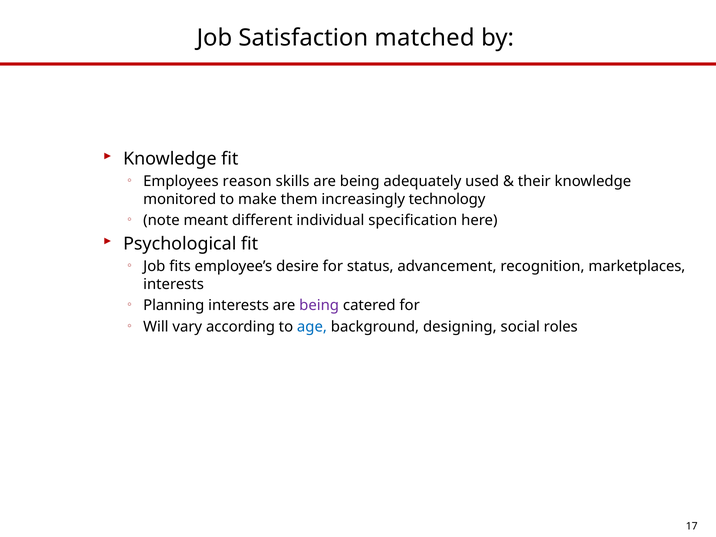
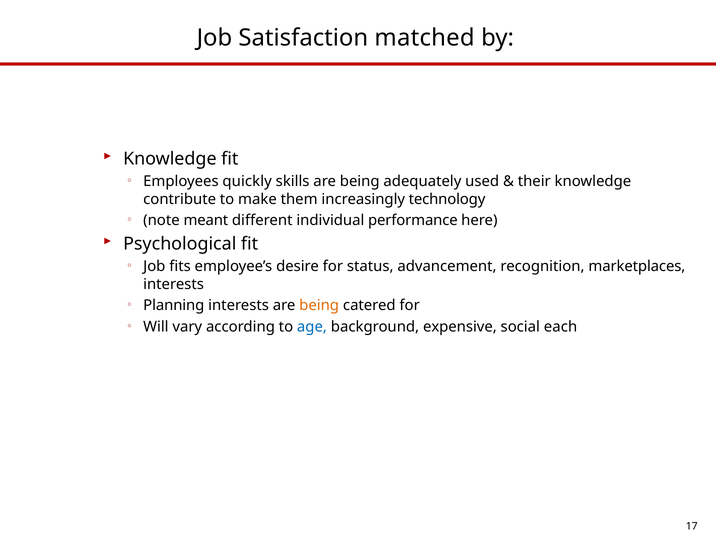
reason: reason -> quickly
monitored: monitored -> contribute
specification: specification -> performance
being at (319, 306) colour: purple -> orange
designing: designing -> expensive
roles: roles -> each
